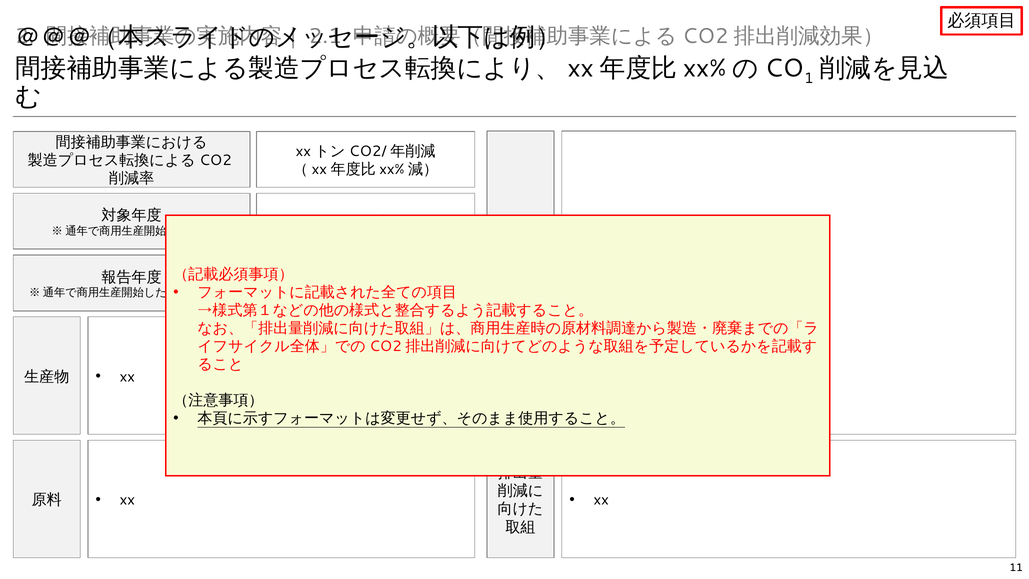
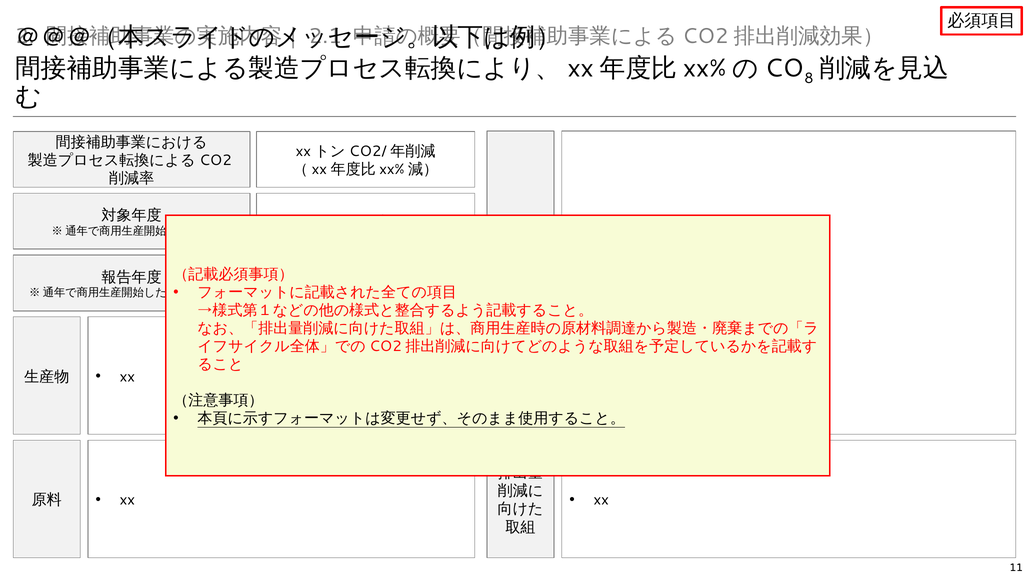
1: 1 -> 8
